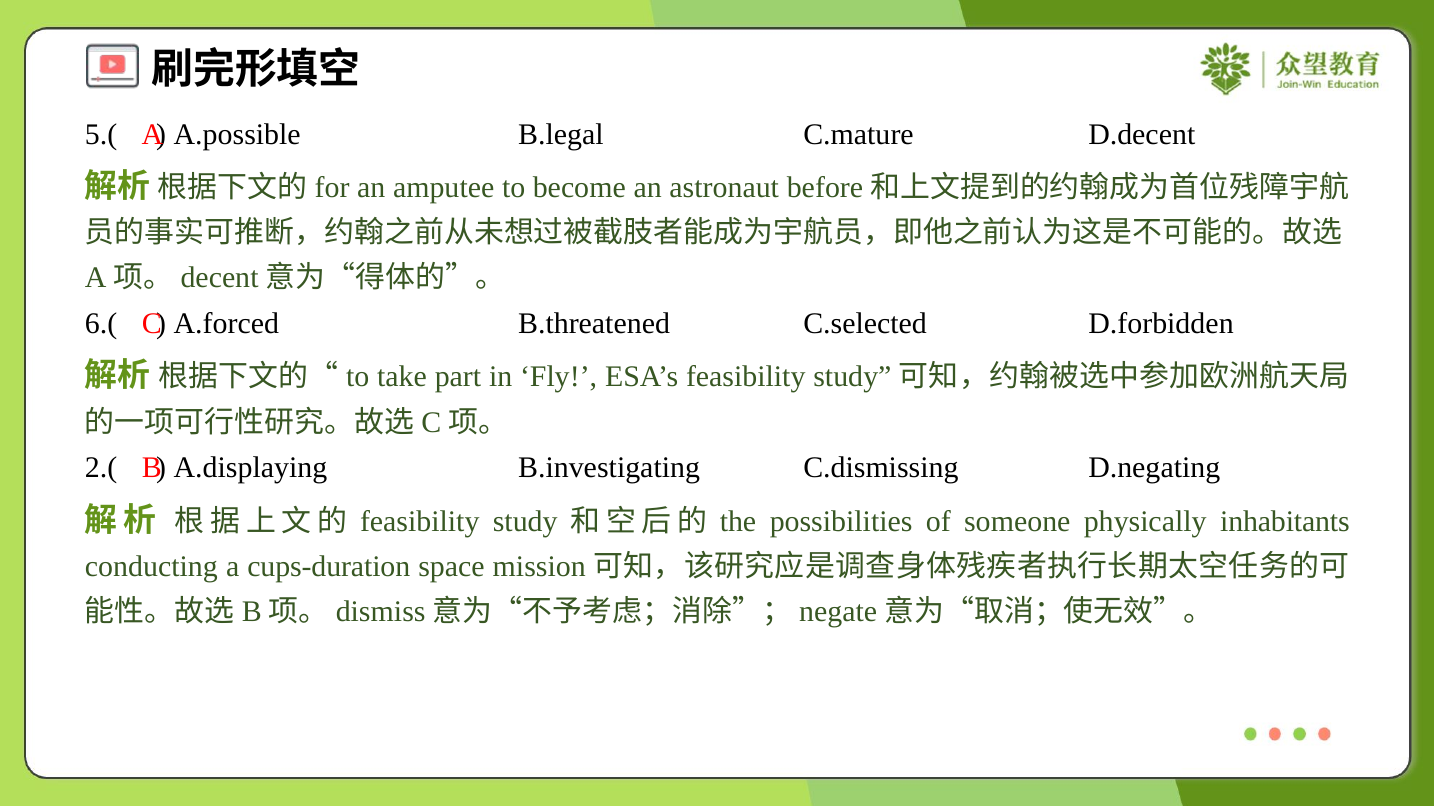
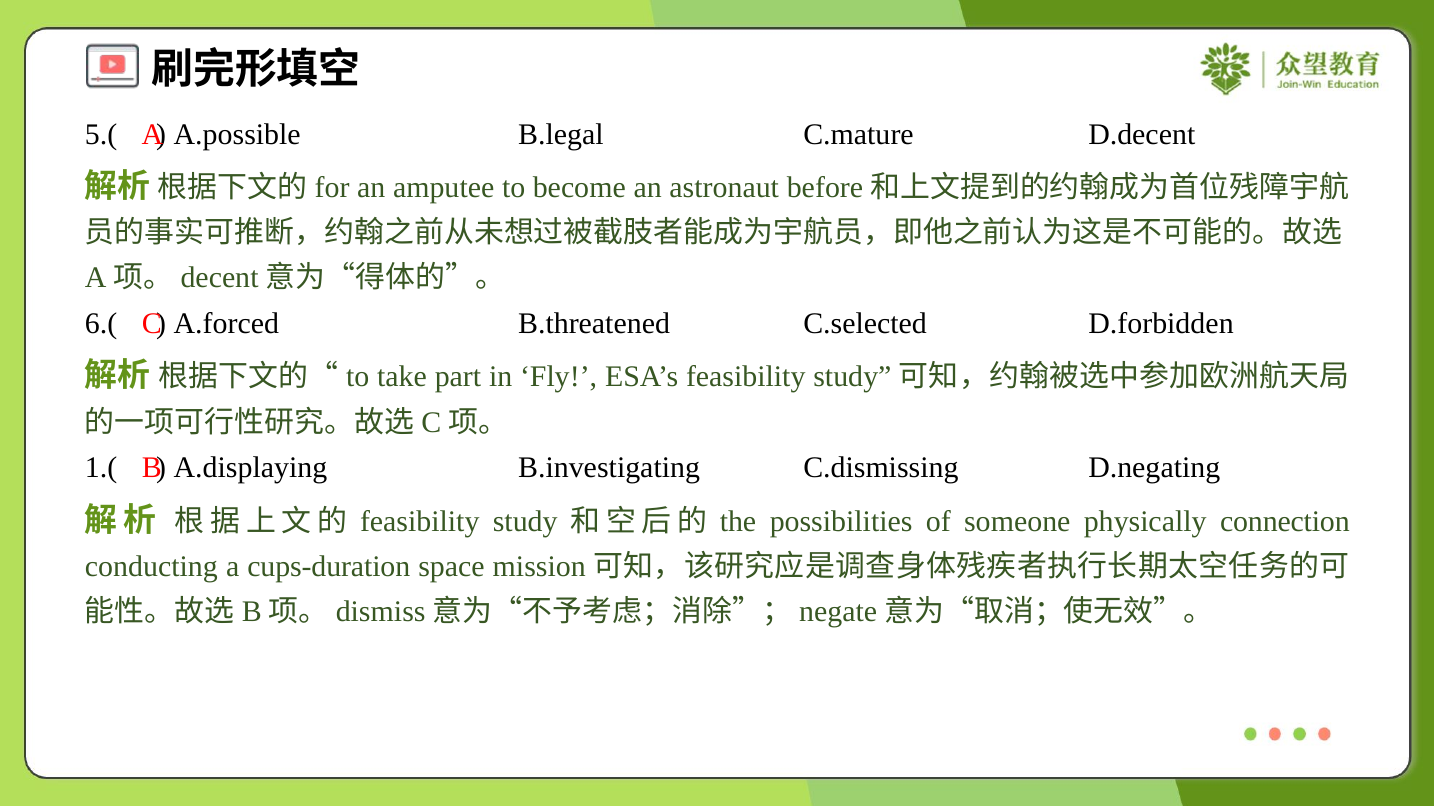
2.(: 2.( -> 1.(
inhabitants: inhabitants -> connection
